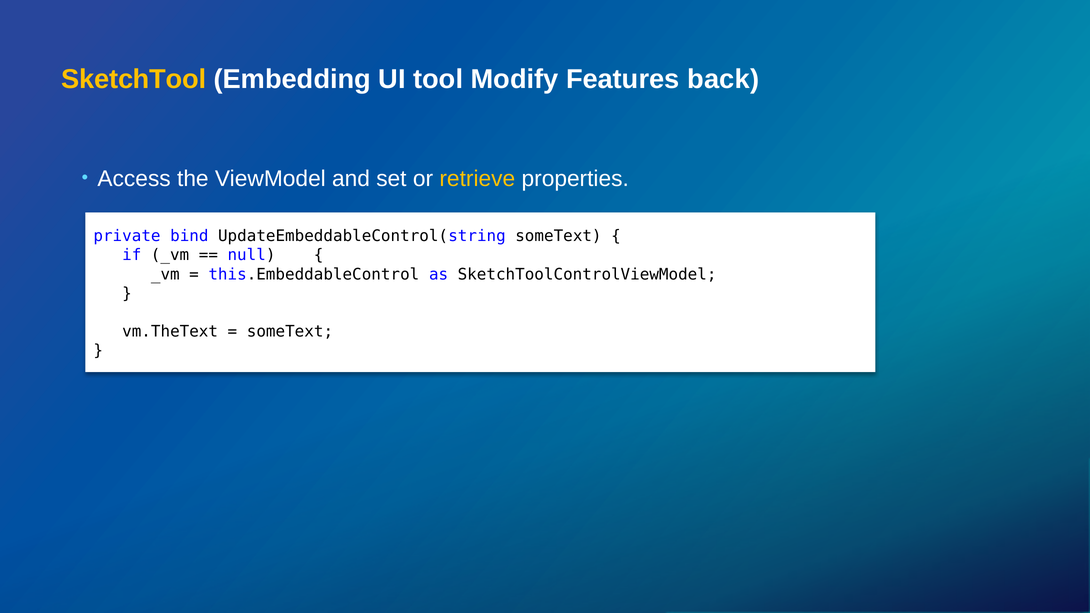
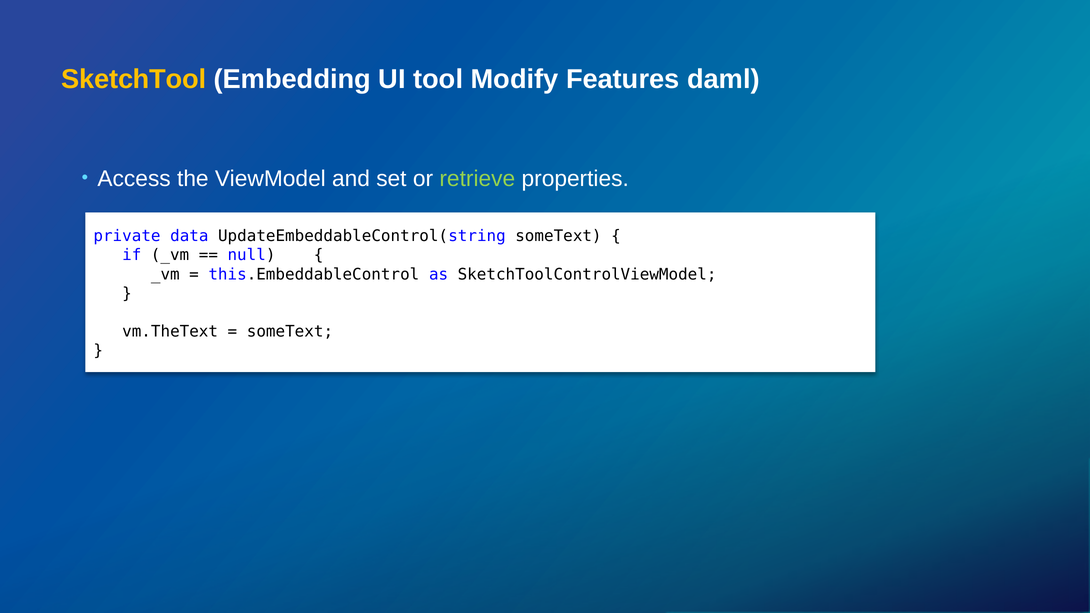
back: back -> daml
retrieve colour: yellow -> light green
bind: bind -> data
